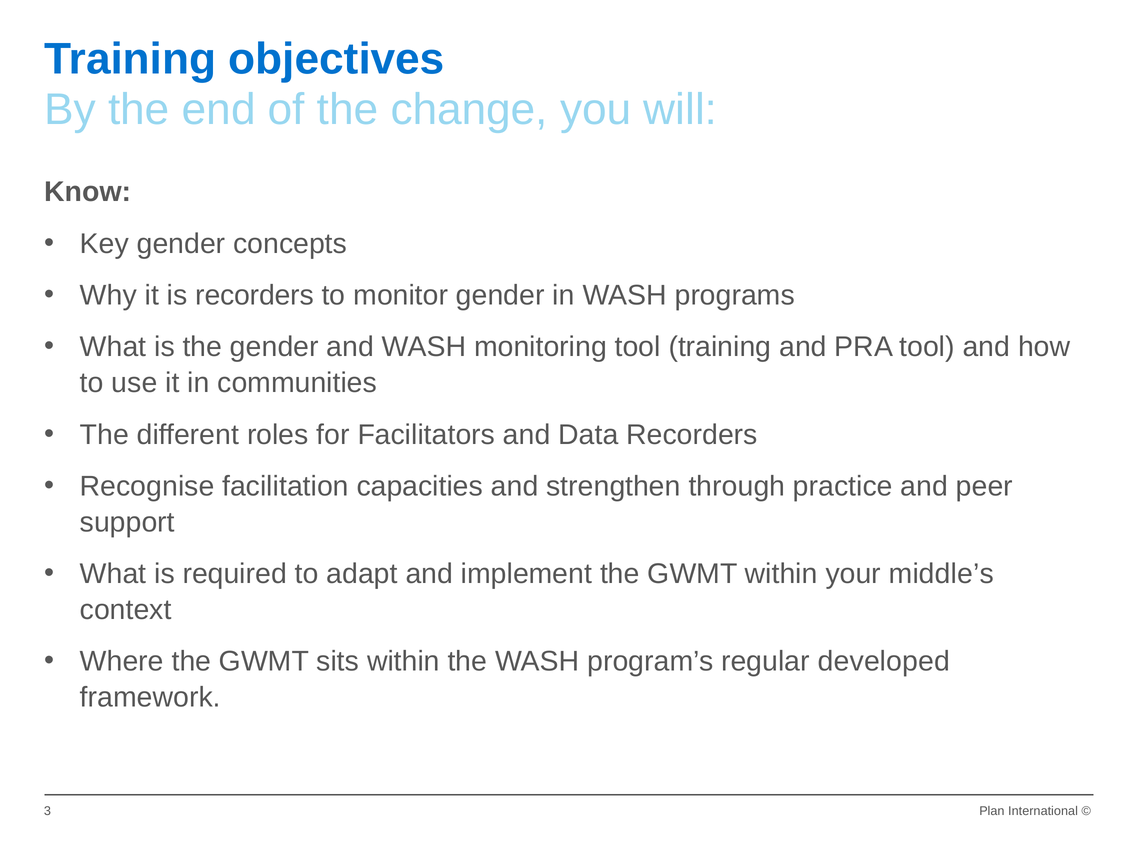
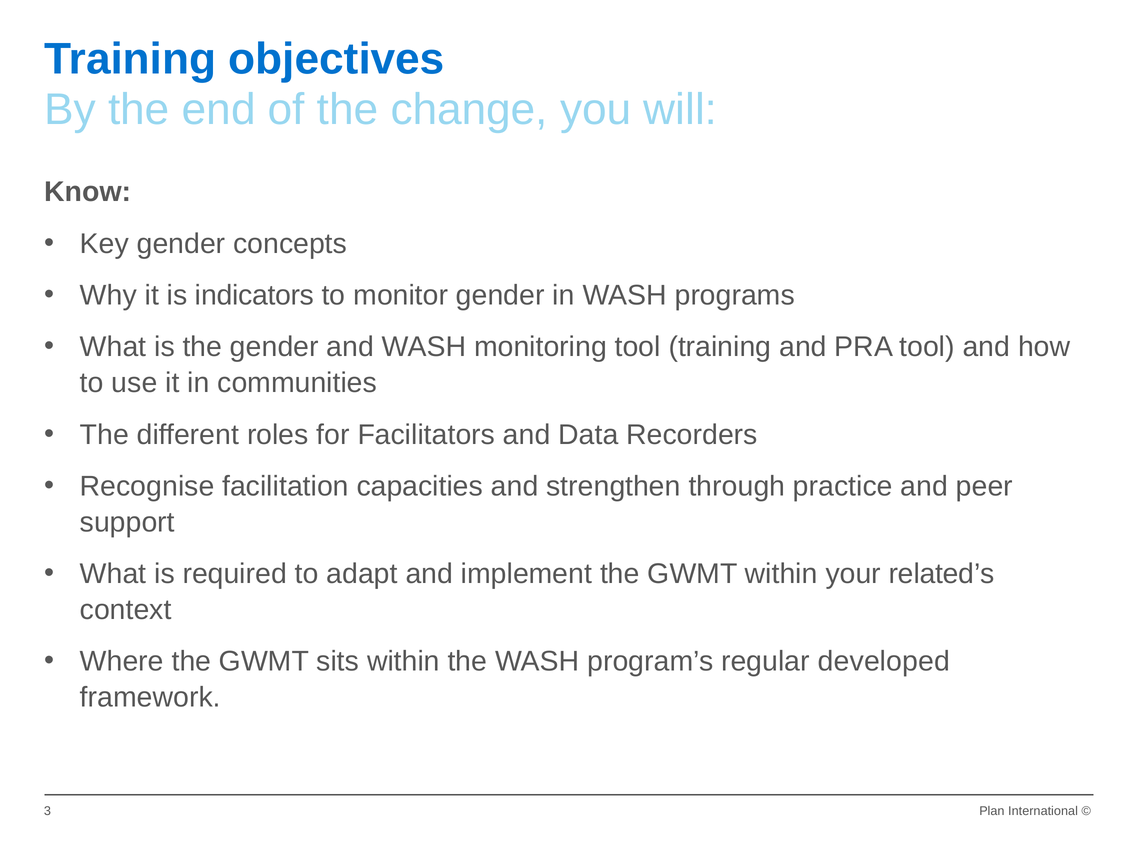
is recorders: recorders -> indicators
middle’s: middle’s -> related’s
